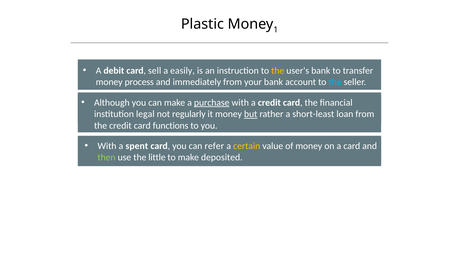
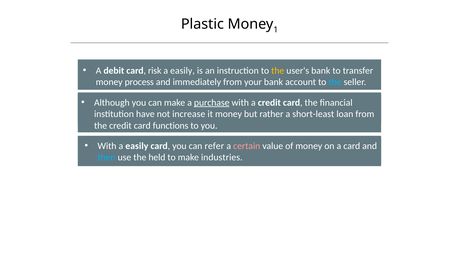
sell: sell -> risk
legal: legal -> have
regularly: regularly -> increase
but underline: present -> none
With a spent: spent -> easily
certain colour: yellow -> pink
then colour: light green -> light blue
little: little -> held
deposited: deposited -> industries
